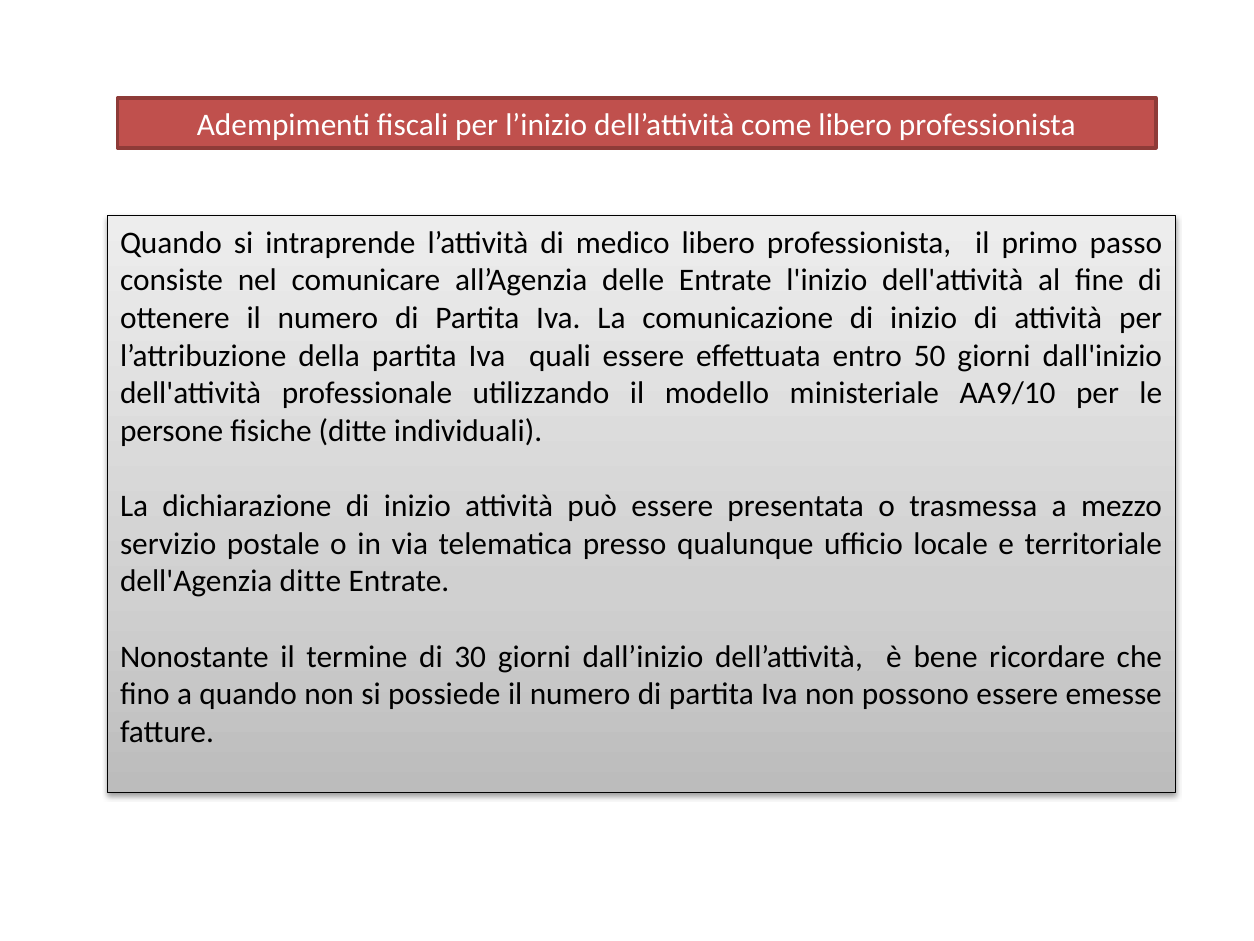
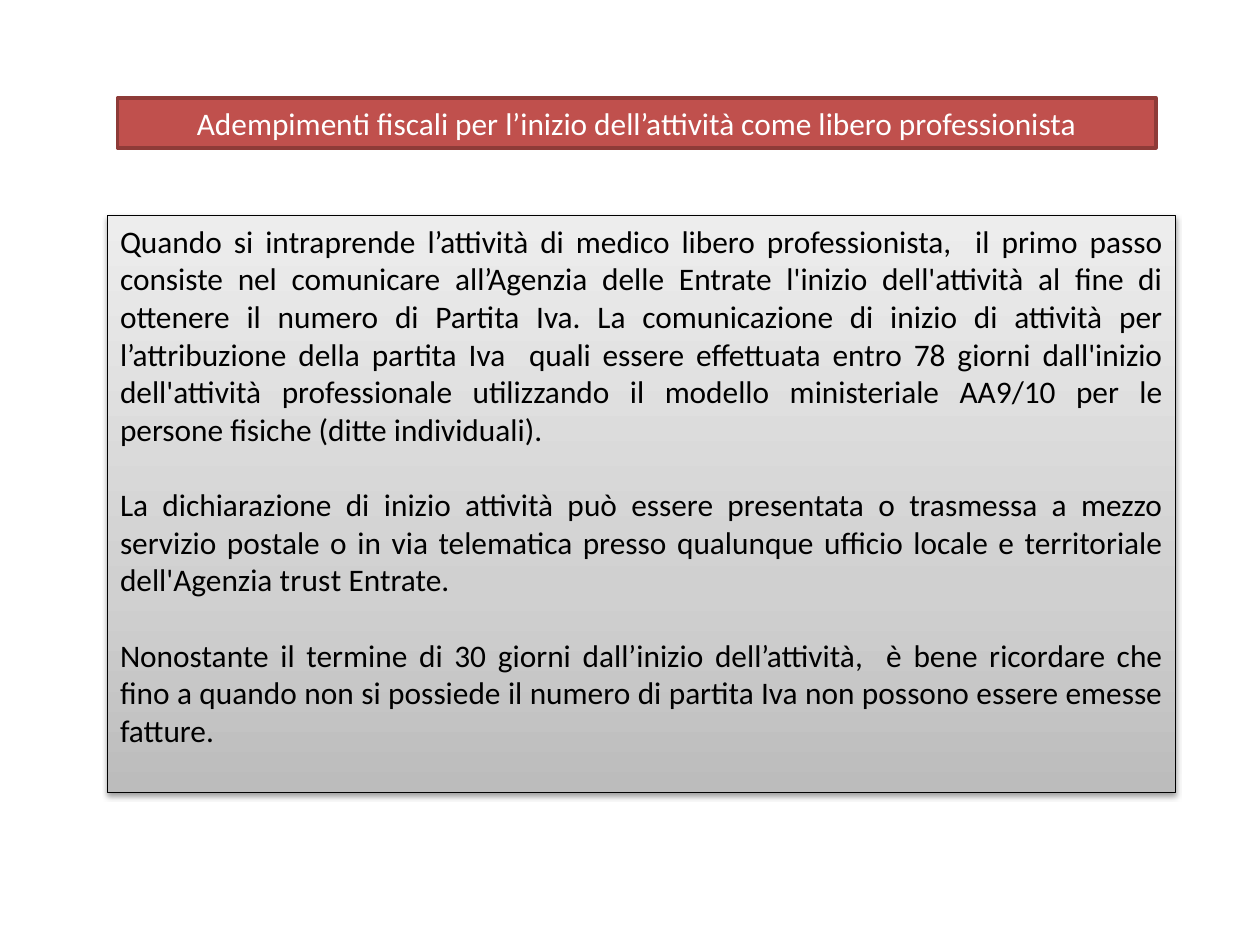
50: 50 -> 78
dell'Agenzia ditte: ditte -> trust
